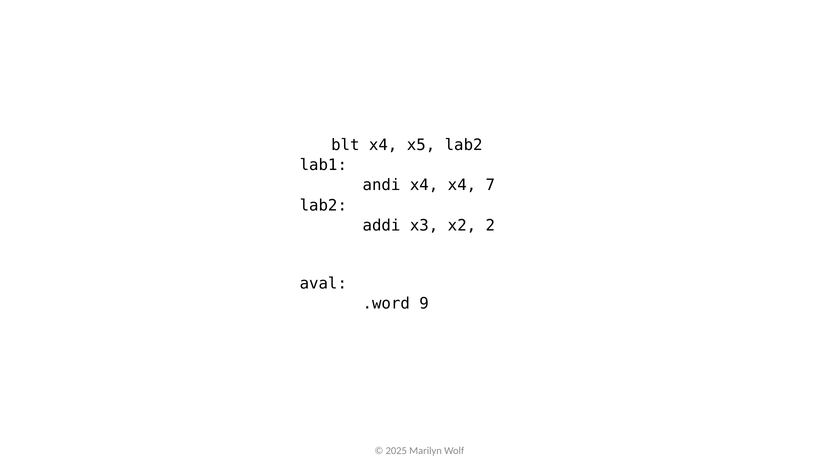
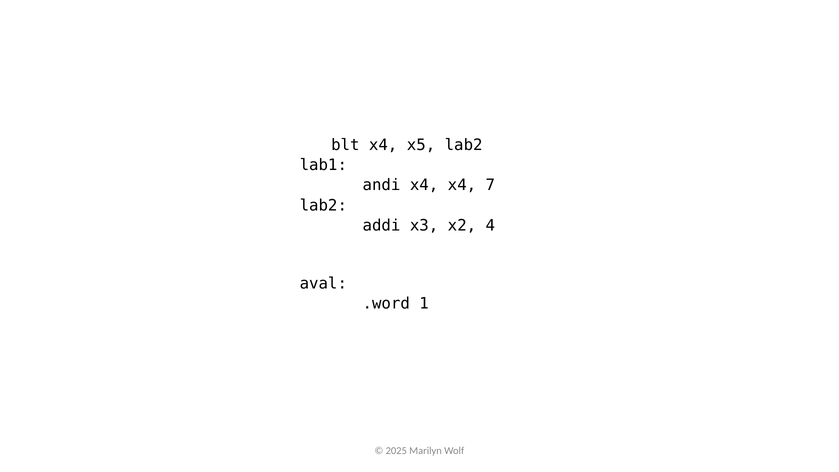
2: 2 -> 4
9: 9 -> 1
